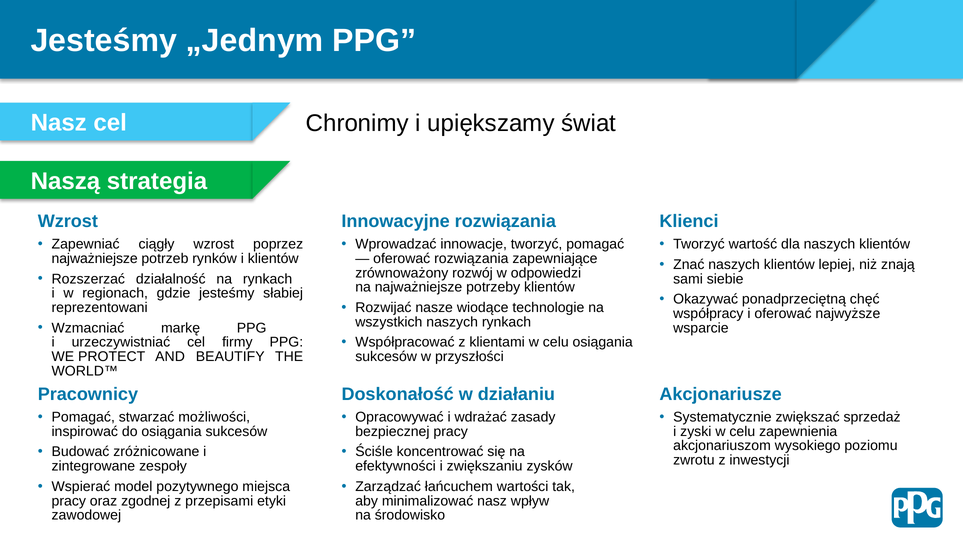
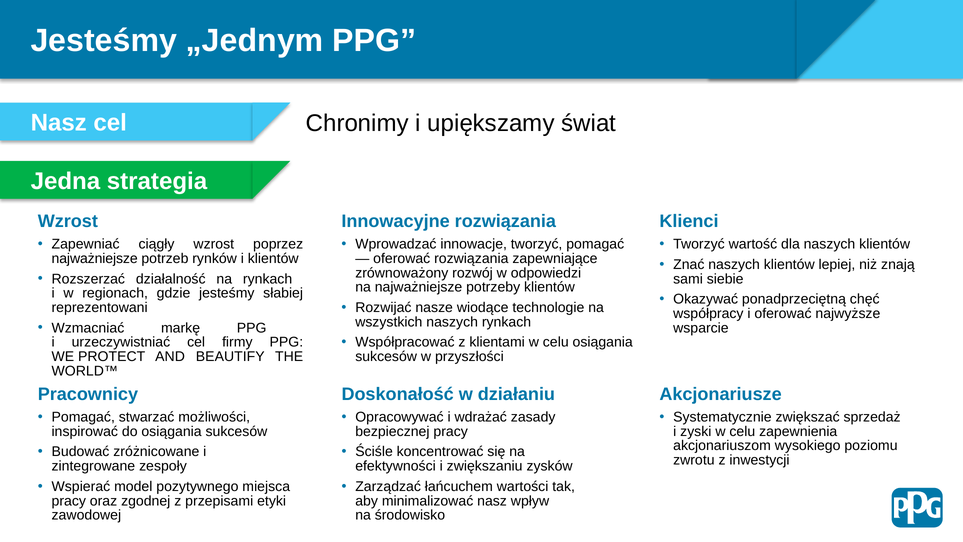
Naszą: Naszą -> Jedna
